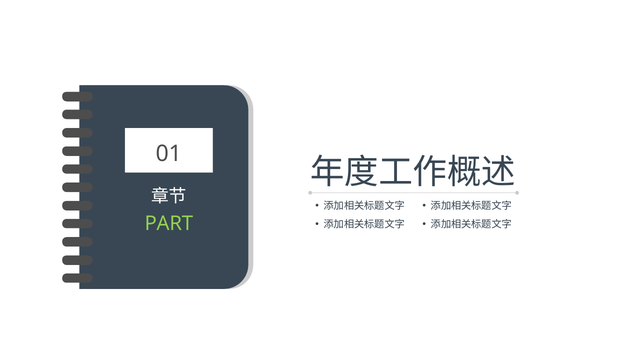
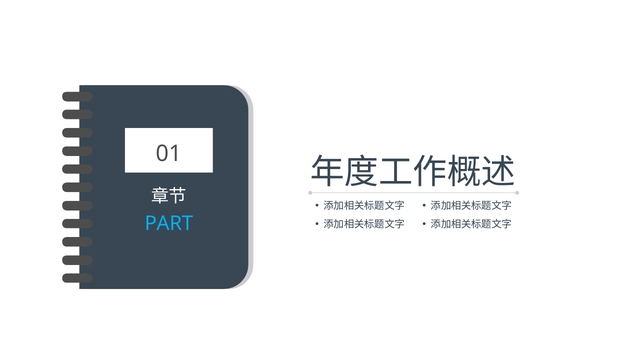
PART colour: light green -> light blue
